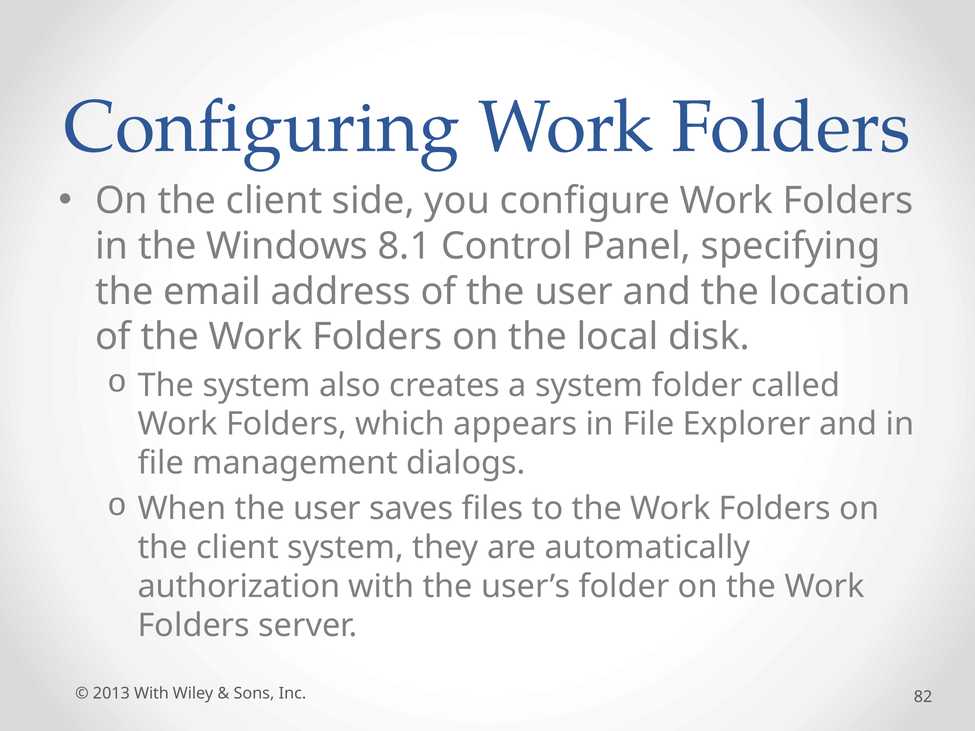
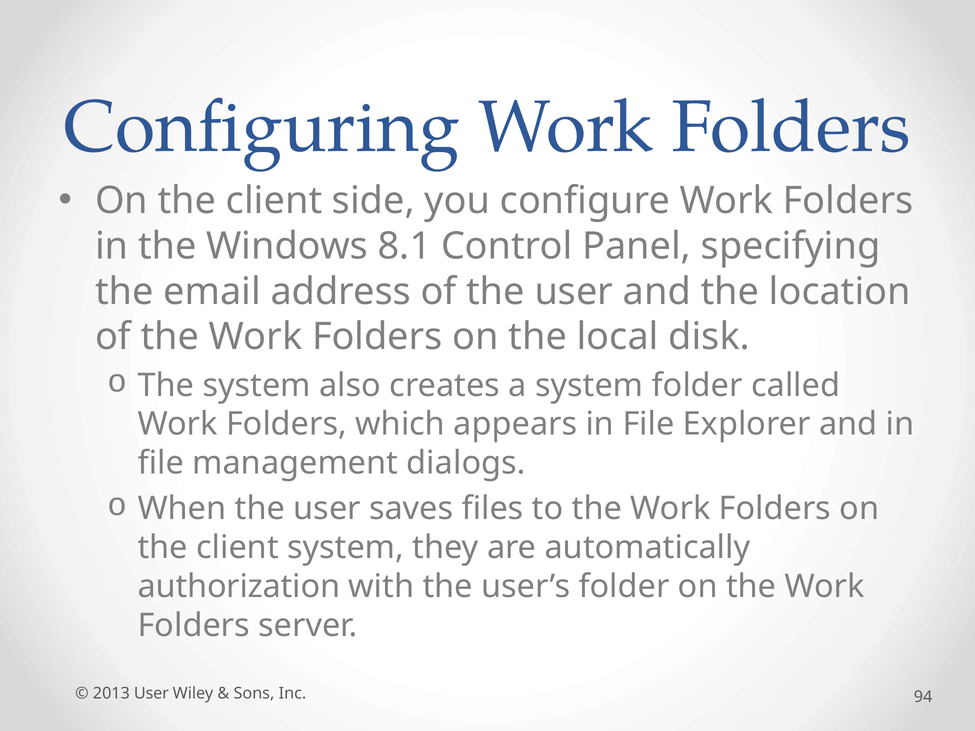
2013 With: With -> User
82: 82 -> 94
